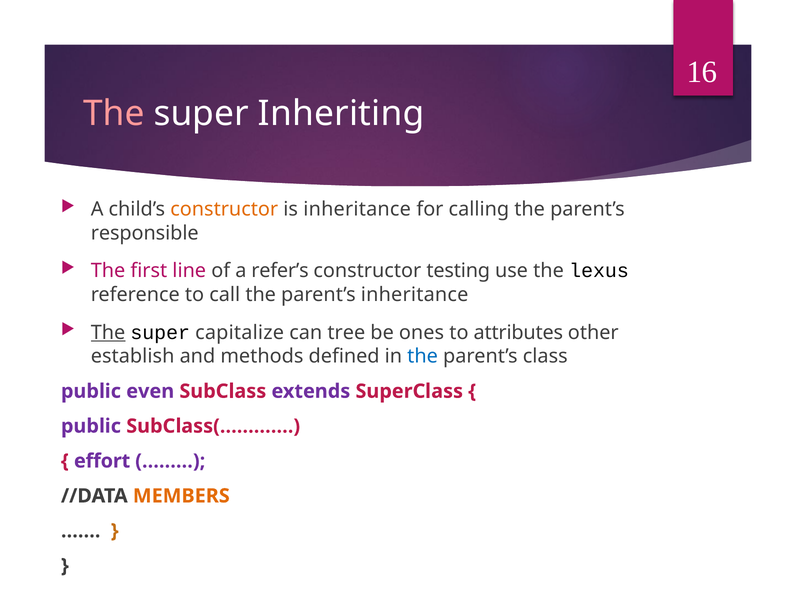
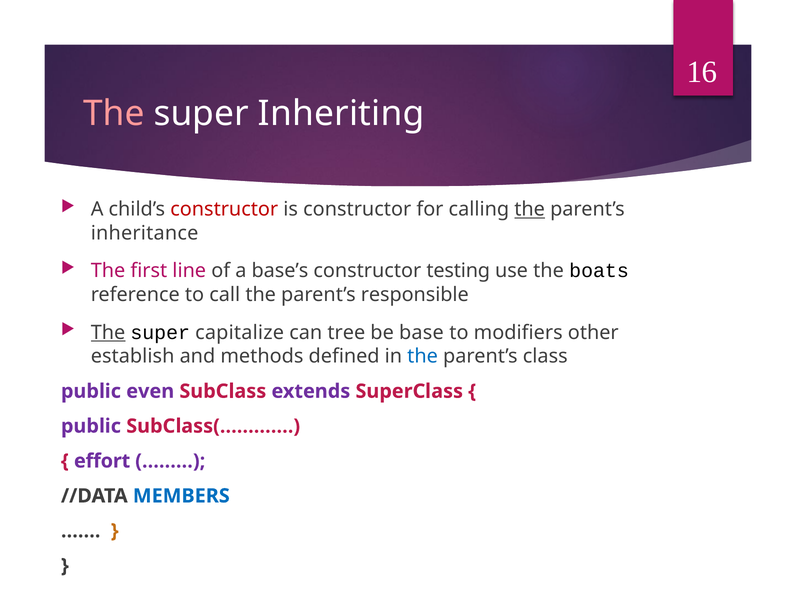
constructor at (224, 209) colour: orange -> red
is inheritance: inheritance -> constructor
the at (530, 209) underline: none -> present
responsible: responsible -> inheritance
refer’s: refer’s -> base’s
lexus: lexus -> boats
parent’s inheritance: inheritance -> responsible
ones: ones -> base
attributes: attributes -> modifiers
MEMBERS colour: orange -> blue
